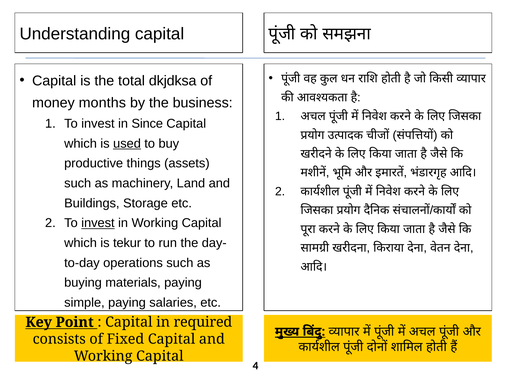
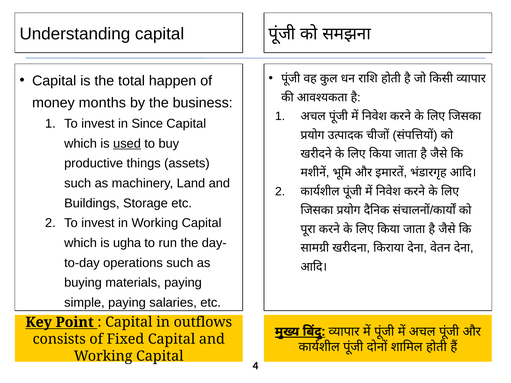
dkjdksa: dkjdksa -> happen
invest at (98, 223) underline: present -> none
tekur: tekur -> ugha
required: required -> outflows
